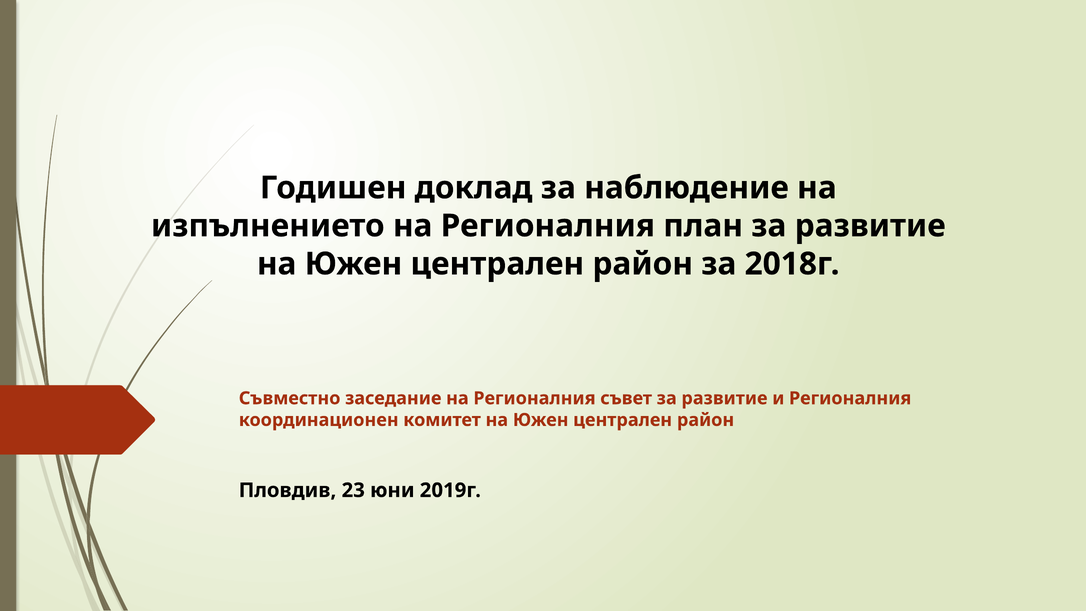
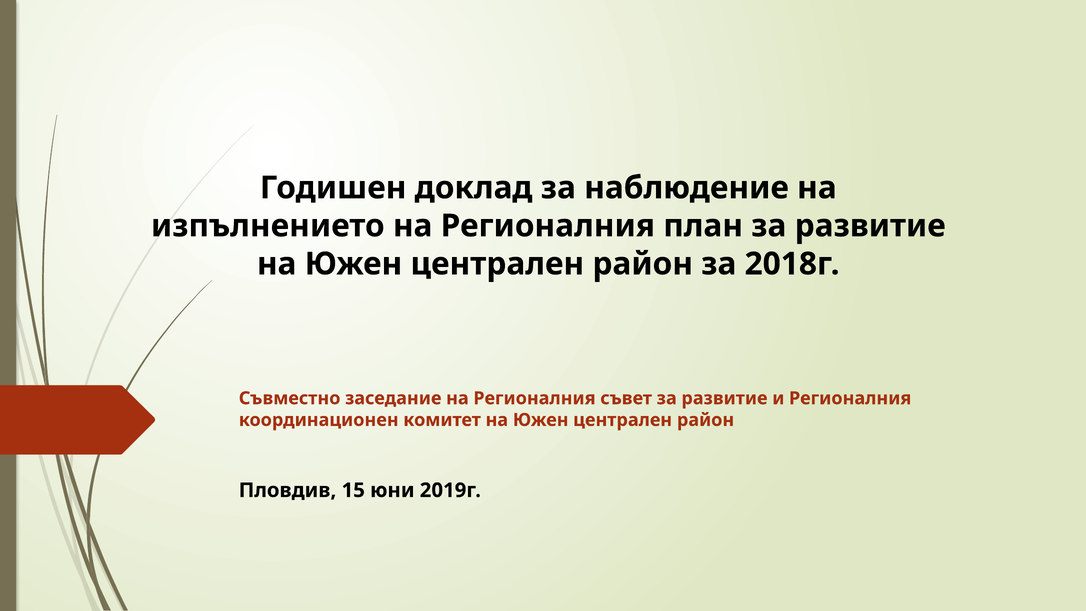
23: 23 -> 15
